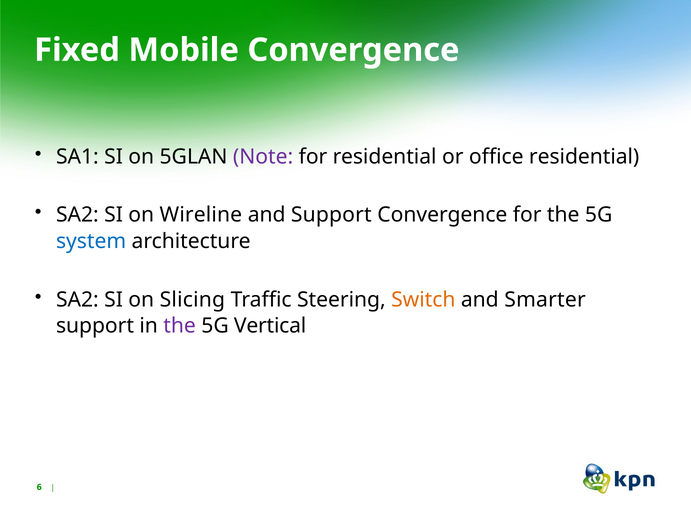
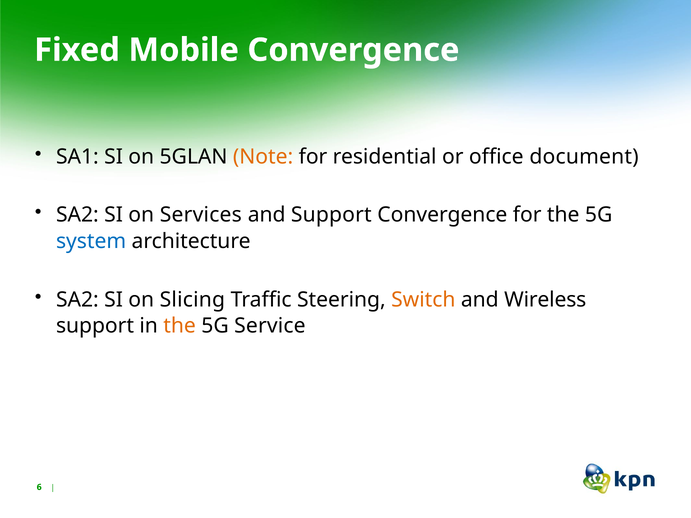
Note colour: purple -> orange
office residential: residential -> document
Wireline: Wireline -> Services
Smarter: Smarter -> Wireless
the at (180, 326) colour: purple -> orange
Vertical: Vertical -> Service
